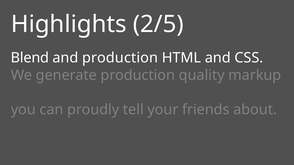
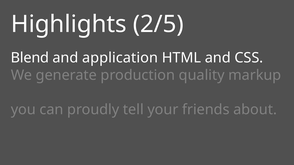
and production: production -> application
